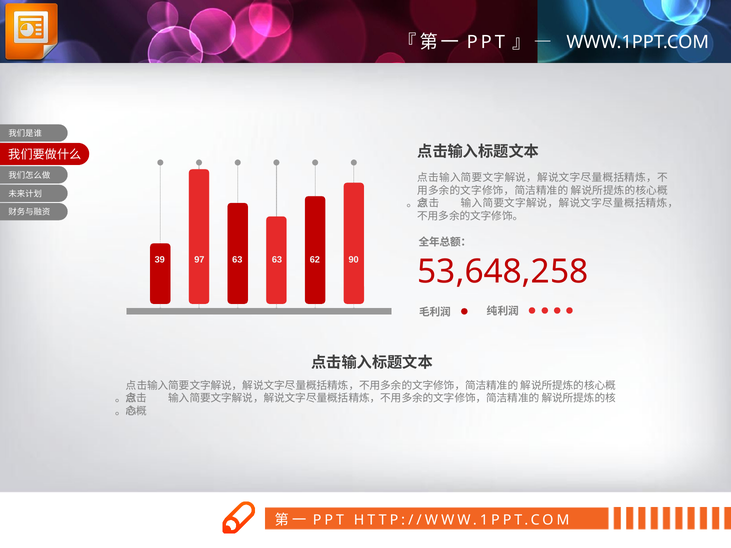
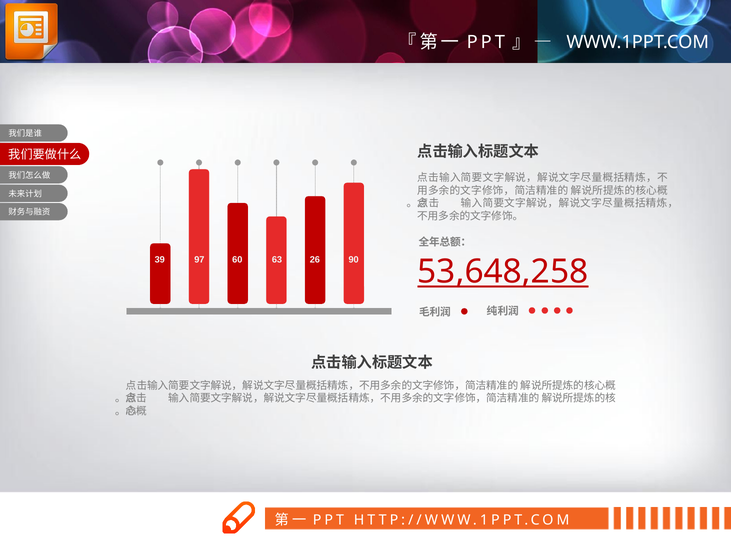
97 63: 63 -> 60
62: 62 -> 26
53,648,258 underline: none -> present
